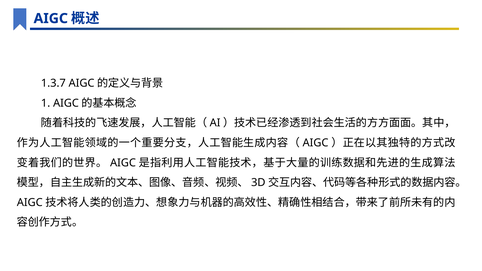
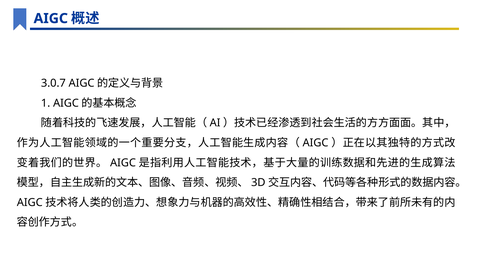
1.3.7: 1.3.7 -> 3.0.7
